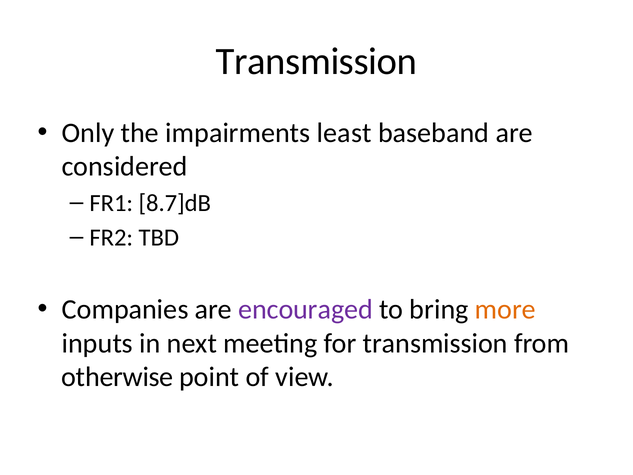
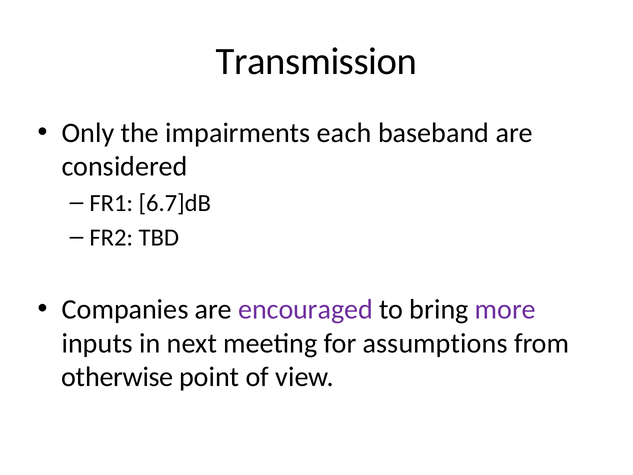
least: least -> each
8.7]dB: 8.7]dB -> 6.7]dB
more colour: orange -> purple
for transmission: transmission -> assumptions
